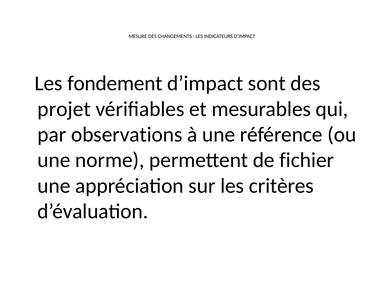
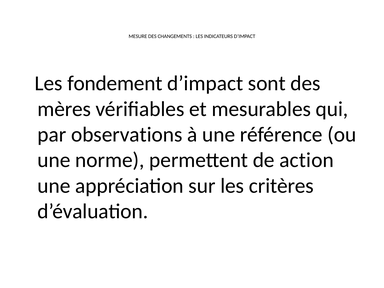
projet: projet -> mères
fichier: fichier -> action
